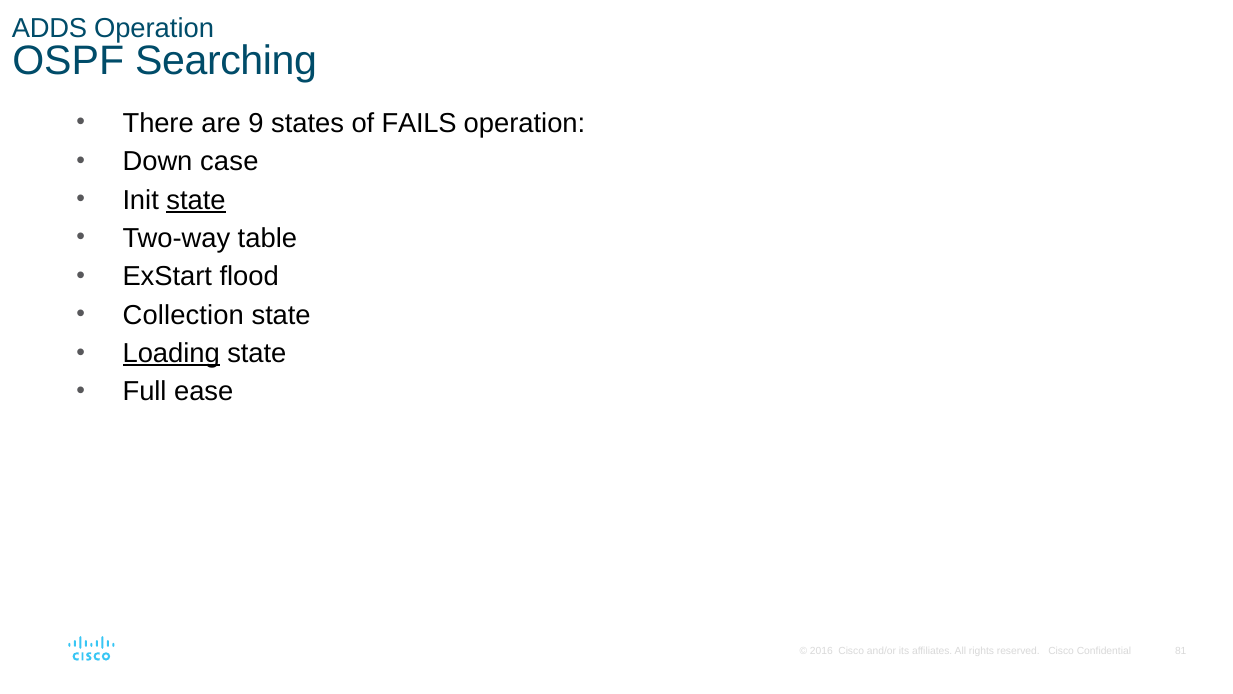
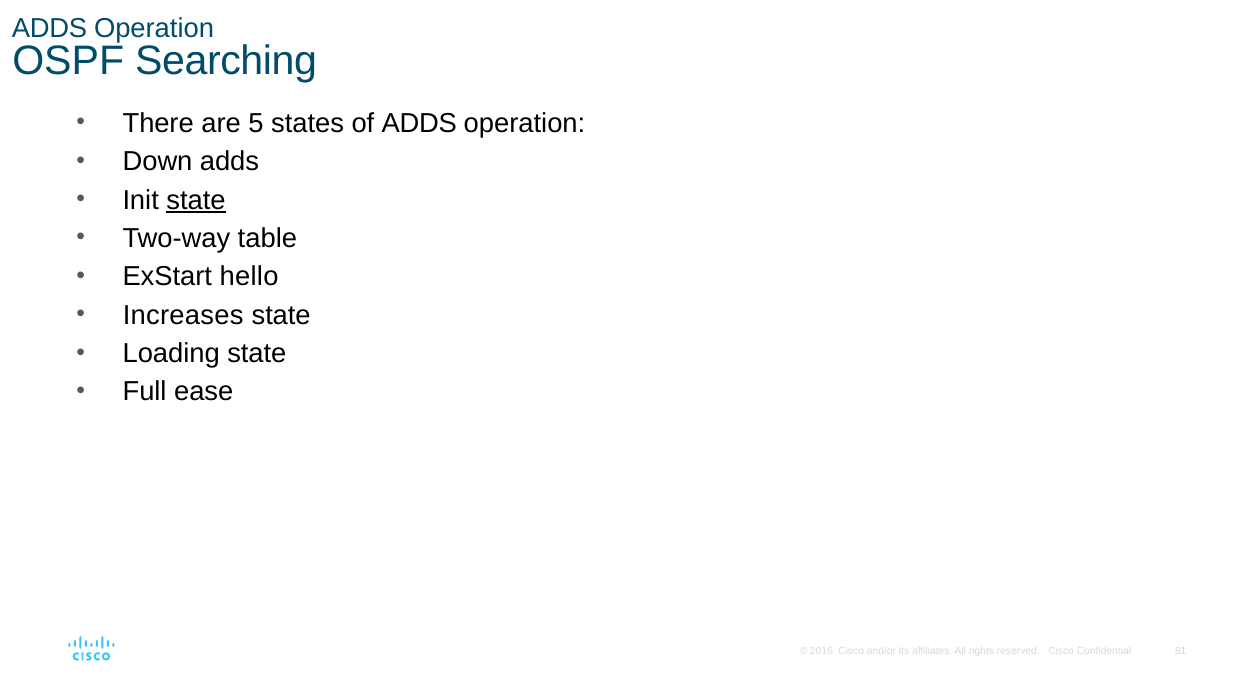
9: 9 -> 5
of FAILS: FAILS -> ADDS
Down case: case -> adds
flood: flood -> hello
Collection: Collection -> Increases
Loading underline: present -> none
